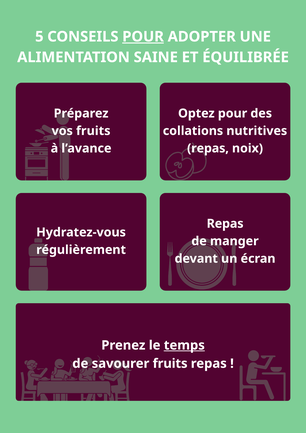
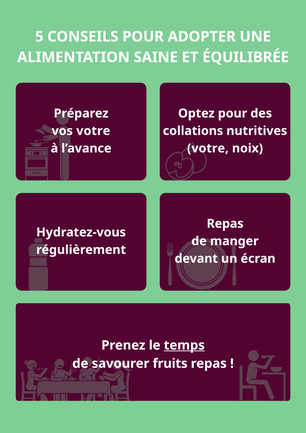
POUR at (143, 37) underline: present -> none
vos fruits: fruits -> votre
repas at (208, 148): repas -> votre
